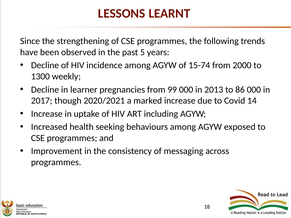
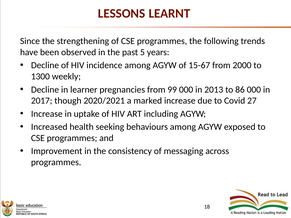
15-74: 15-74 -> 15-67
14: 14 -> 27
